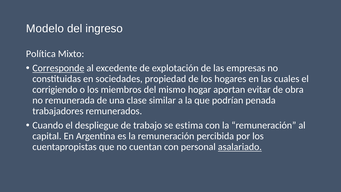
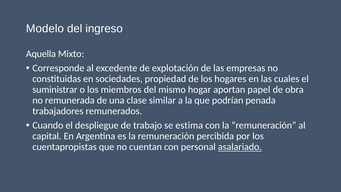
Política: Política -> Aquella
Corresponde underline: present -> none
corrigiendo: corrigiendo -> suministrar
evitar: evitar -> papel
